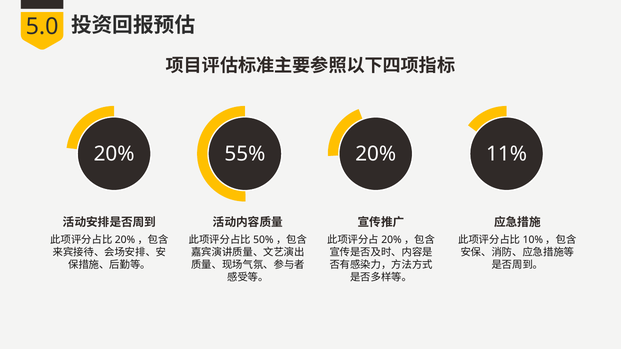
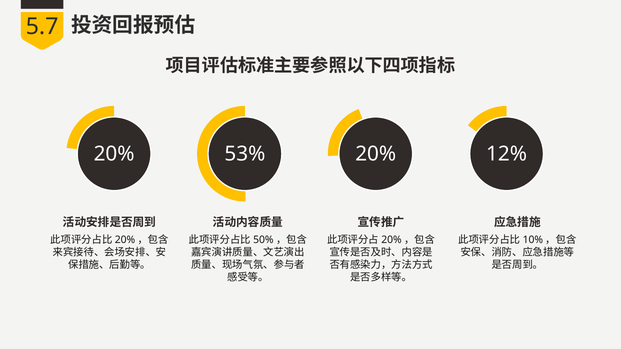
5.0: 5.0 -> 5.7
55%: 55% -> 53%
11%: 11% -> 12%
